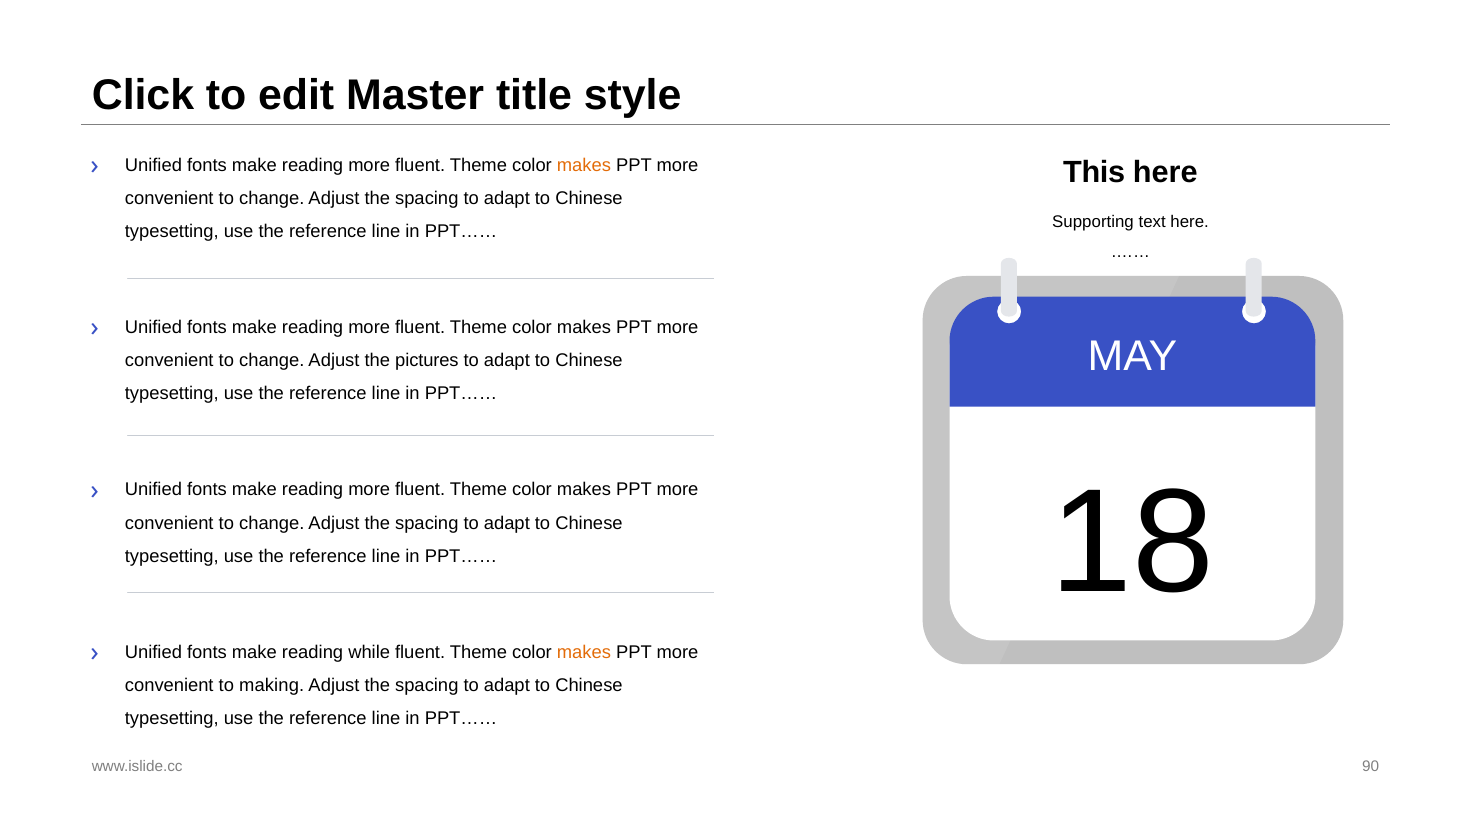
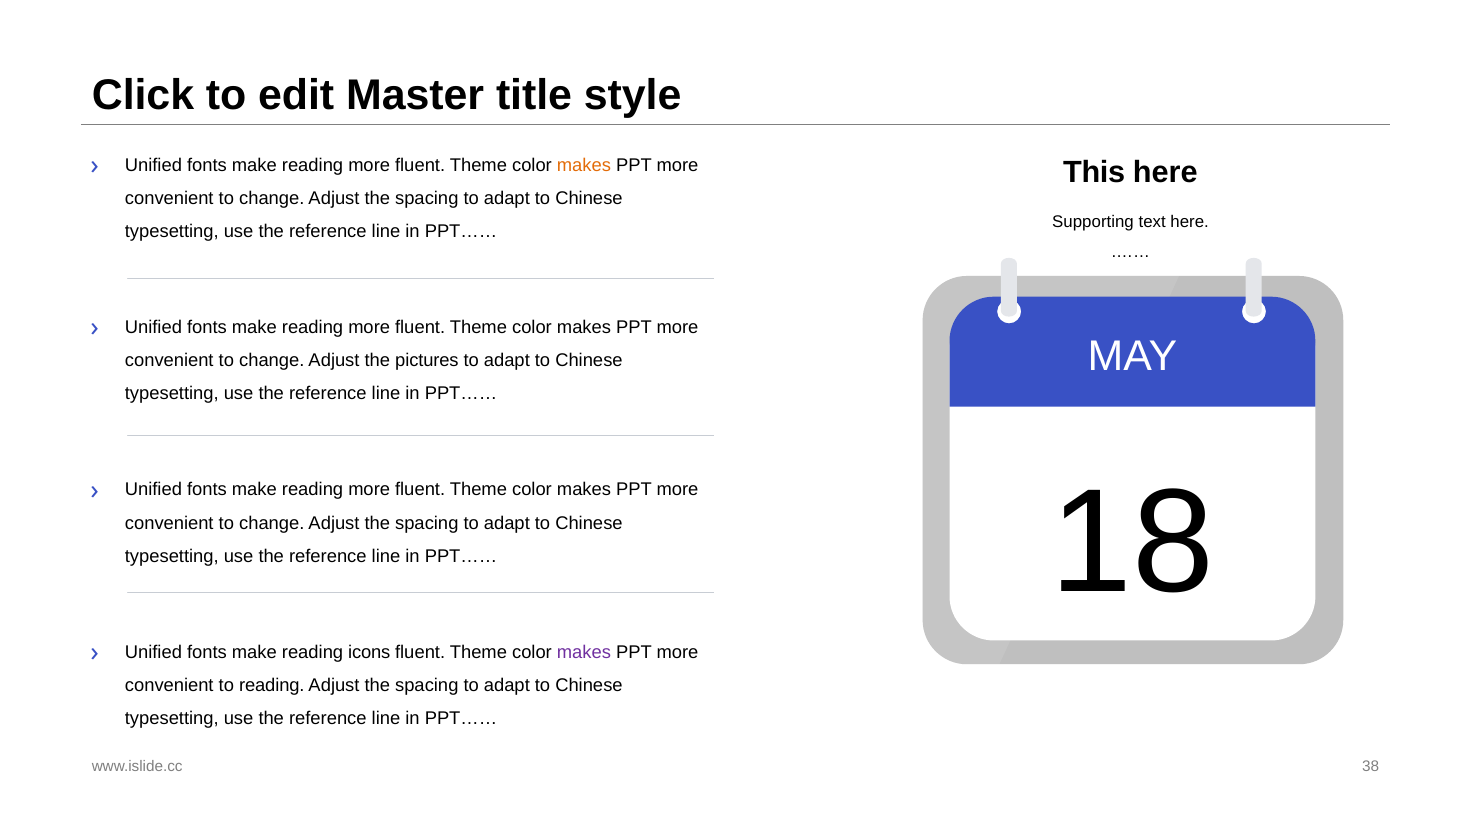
while: while -> icons
makes at (584, 653) colour: orange -> purple
to making: making -> reading
90: 90 -> 38
